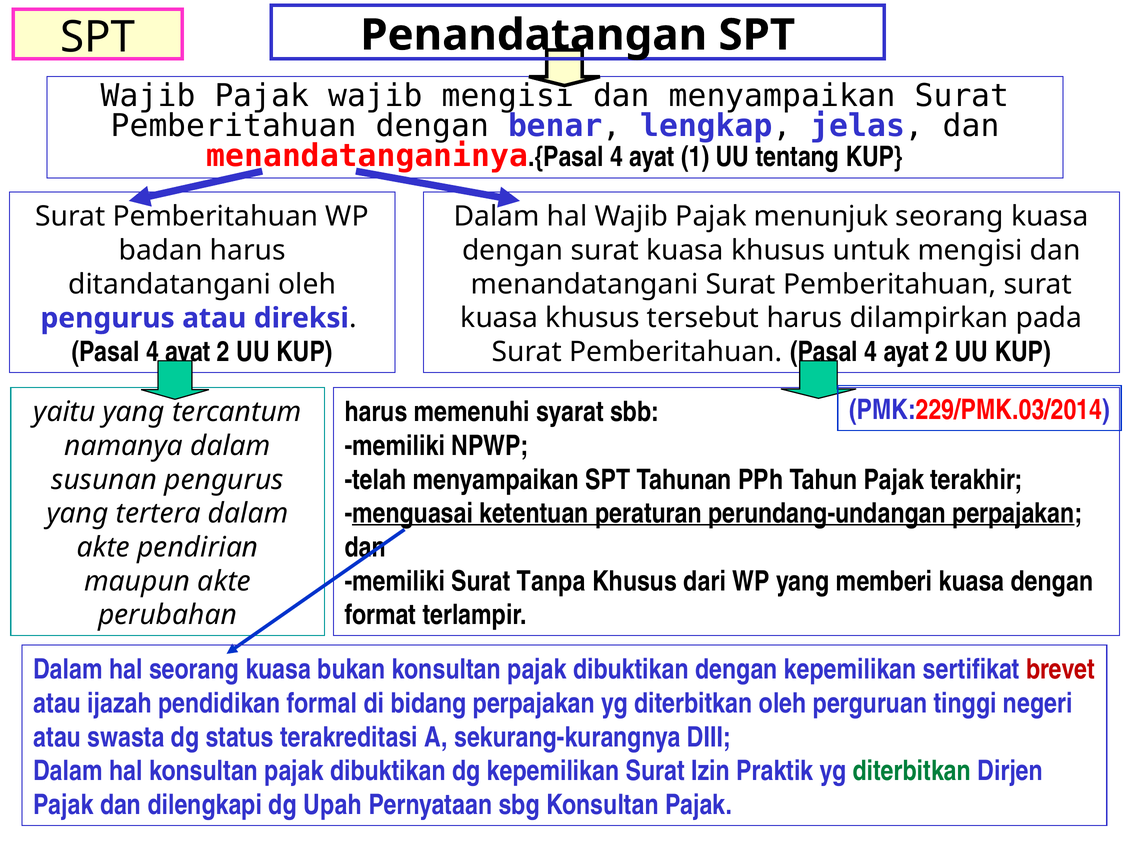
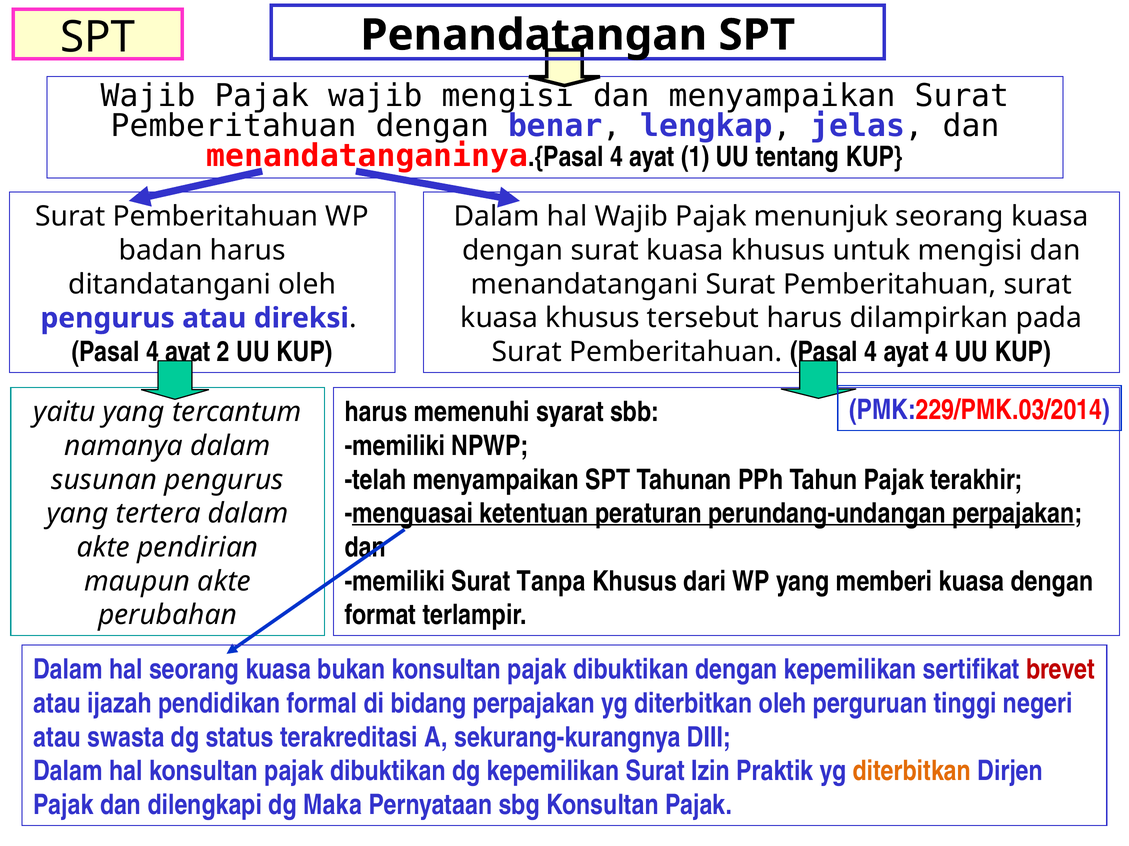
2 at (942, 352): 2 -> 4
diterbitkan at (912, 772) colour: green -> orange
Upah: Upah -> Maka
